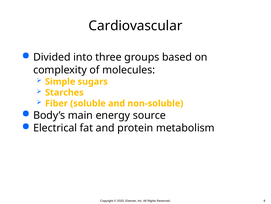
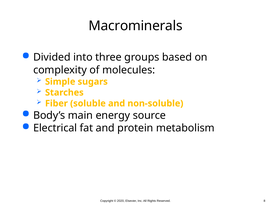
Cardiovascular: Cardiovascular -> Macrominerals
